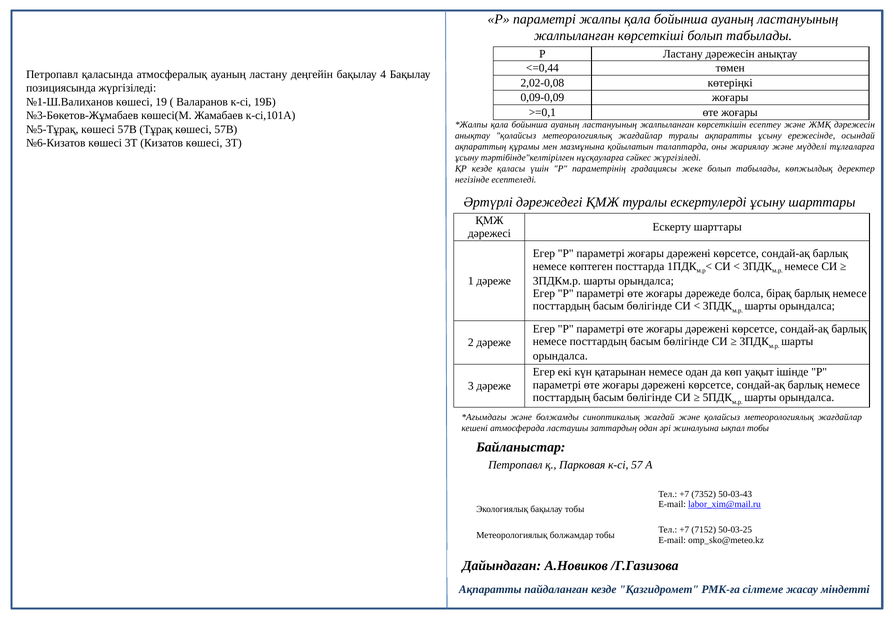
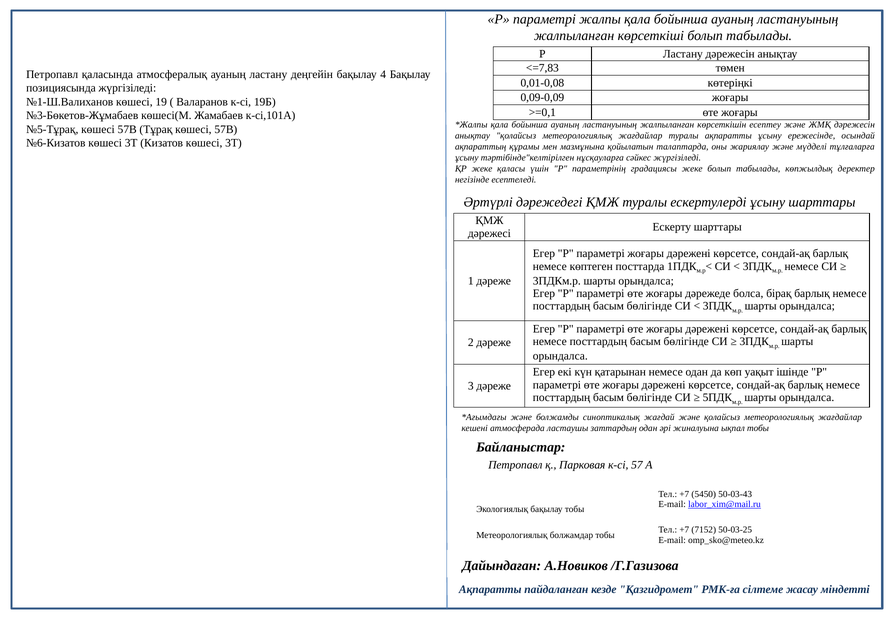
<=0,44: <=0,44 -> <=7,83
2,02-0,08: 2,02-0,08 -> 0,01-0,08
ҚР кезде: кезде -> жеке
7352: 7352 -> 5450
